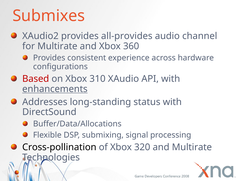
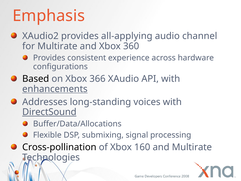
Submixes: Submixes -> Emphasis
all-provides: all-provides -> all-applying
Based colour: red -> black
310: 310 -> 366
status: status -> voices
DirectSound underline: none -> present
320: 320 -> 160
